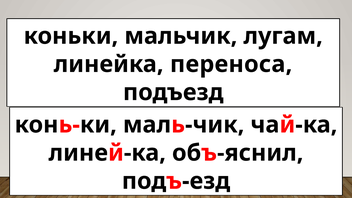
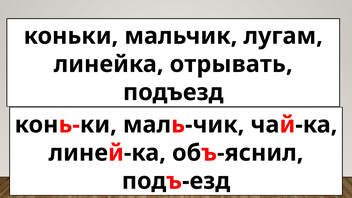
переноса: переноса -> отрывать
